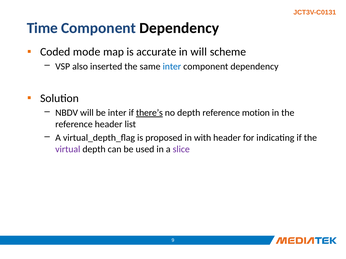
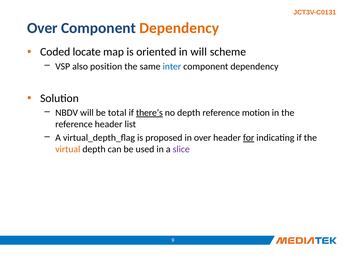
Time at (42, 28): Time -> Over
Dependency at (179, 28) colour: black -> orange
mode: mode -> locate
accurate: accurate -> oriented
inserted: inserted -> position
be inter: inter -> total
in with: with -> over
for underline: none -> present
virtual colour: purple -> orange
